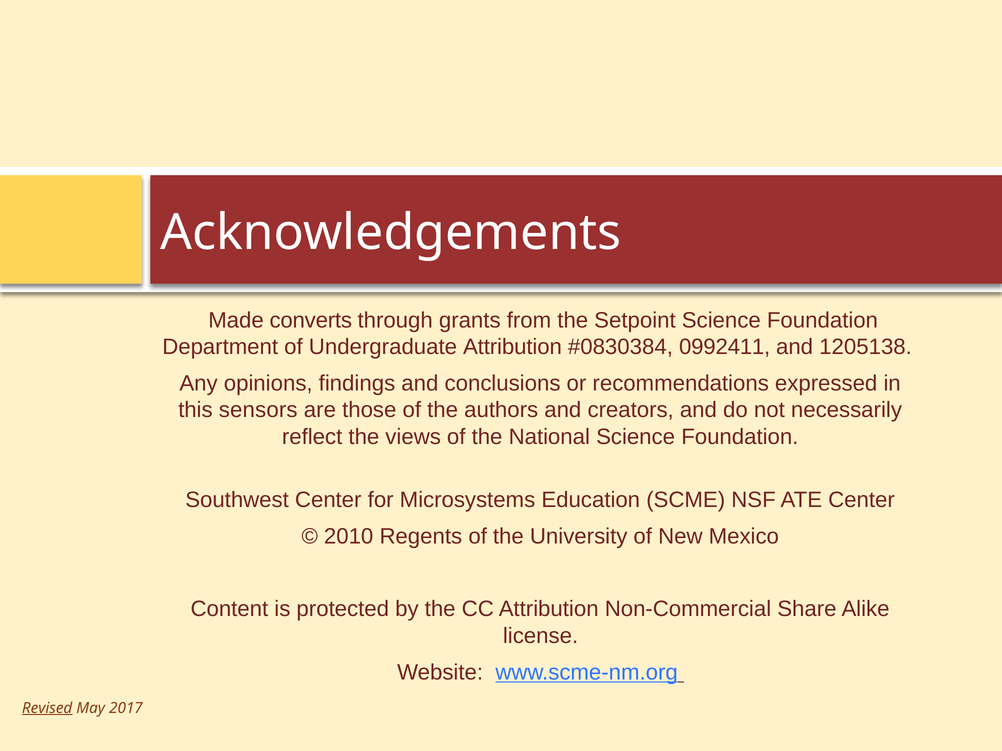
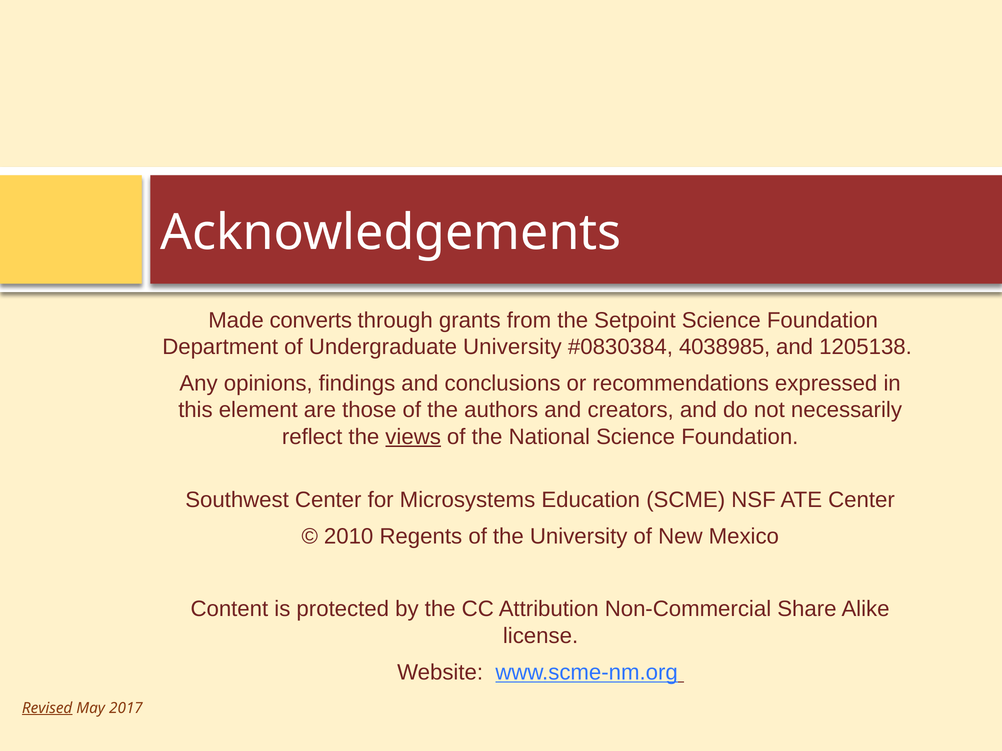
Undergraduate Attribution: Attribution -> University
0992411: 0992411 -> 4038985
sensors: sensors -> element
views underline: none -> present
